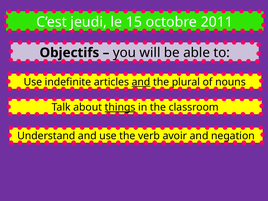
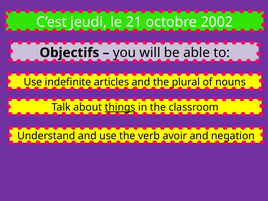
15: 15 -> 21
2011: 2011 -> 2002
and at (141, 82) underline: present -> none
